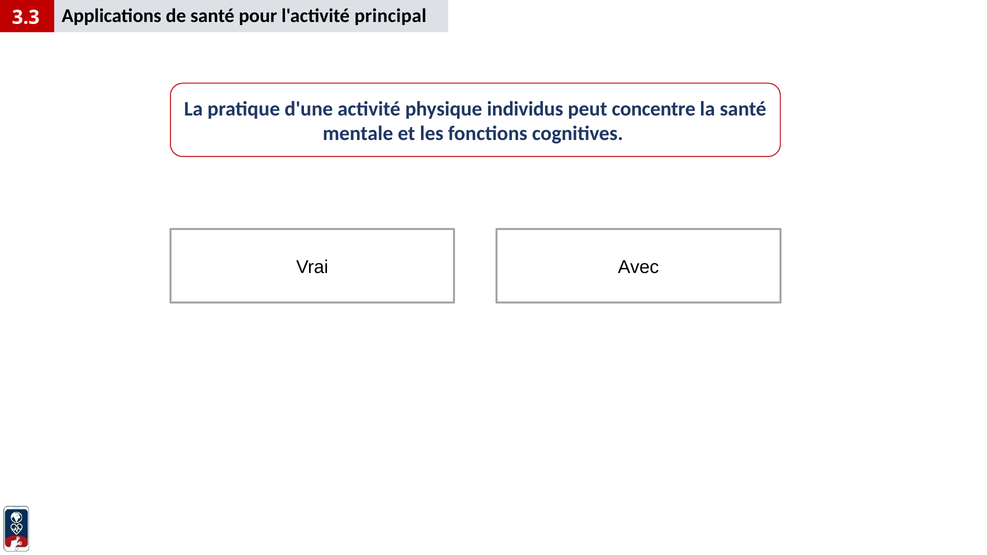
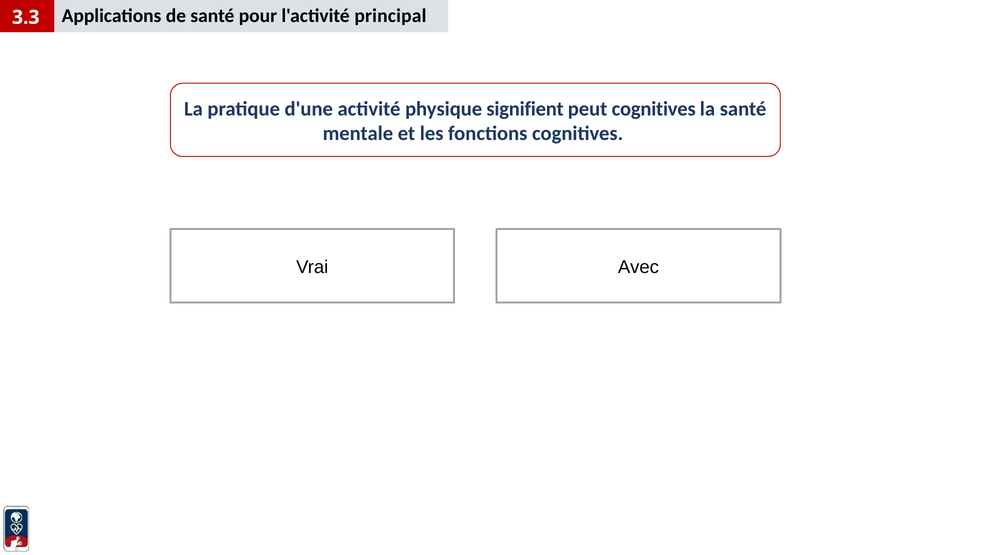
individus: individus -> signifient
peut concentre: concentre -> cognitives
